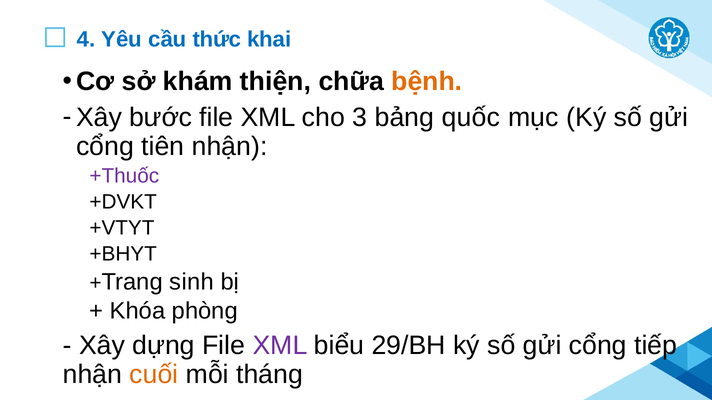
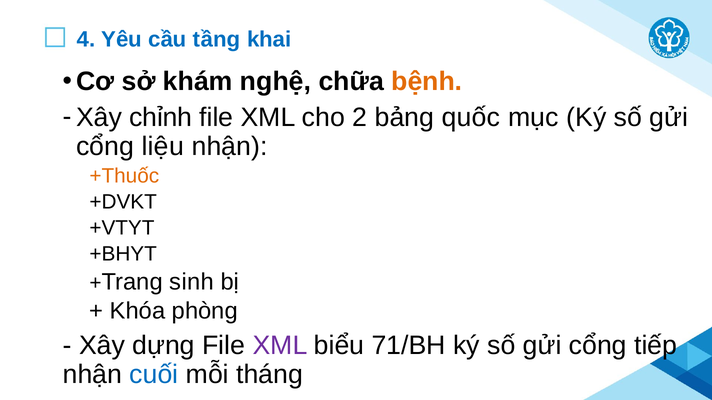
thức: thức -> tầng
thiện: thiện -> nghệ
bước: bước -> chỉnh
3: 3 -> 2
tiên: tiên -> liệu
+Thuốc colour: purple -> orange
29/BH: 29/BH -> 71/BH
cuối colour: orange -> blue
